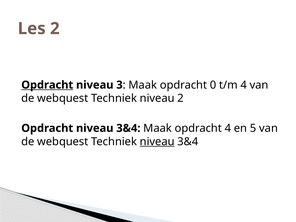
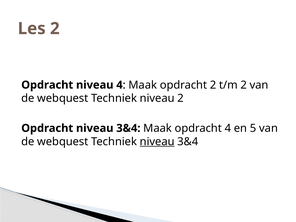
Opdracht at (47, 85) underline: present -> none
niveau 3: 3 -> 4
opdracht 0: 0 -> 2
t/m 4: 4 -> 2
